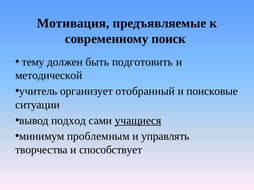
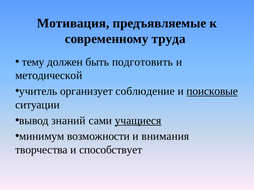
поиск: поиск -> труда
отобранный: отобранный -> соблюдение
поисковые underline: none -> present
подход: подход -> знаний
проблемным: проблемным -> возможности
управлять: управлять -> внимания
